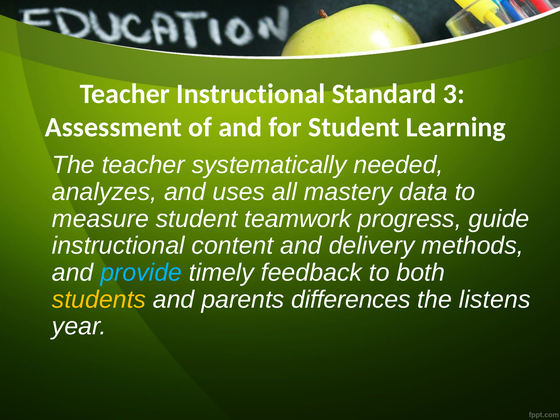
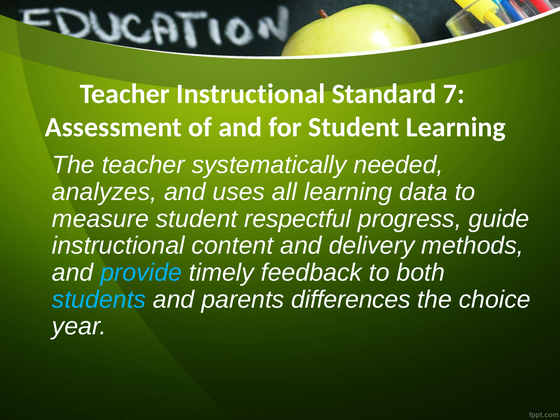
3: 3 -> 7
all mastery: mastery -> learning
teamwork: teamwork -> respectful
students colour: yellow -> light blue
listens: listens -> choice
